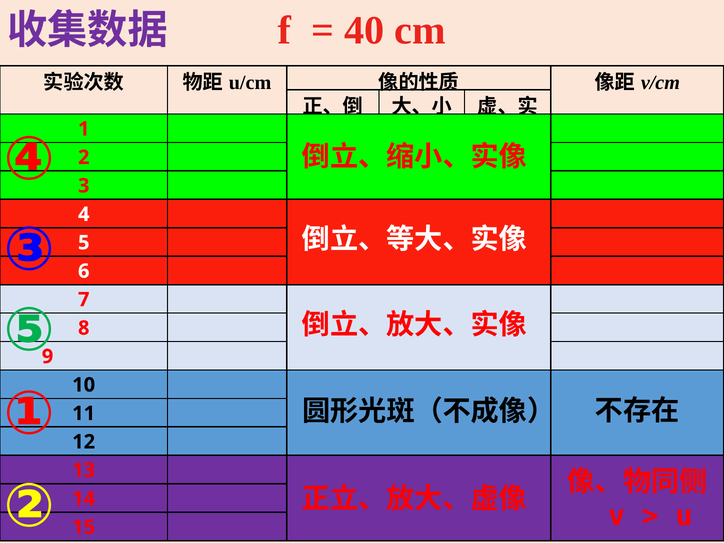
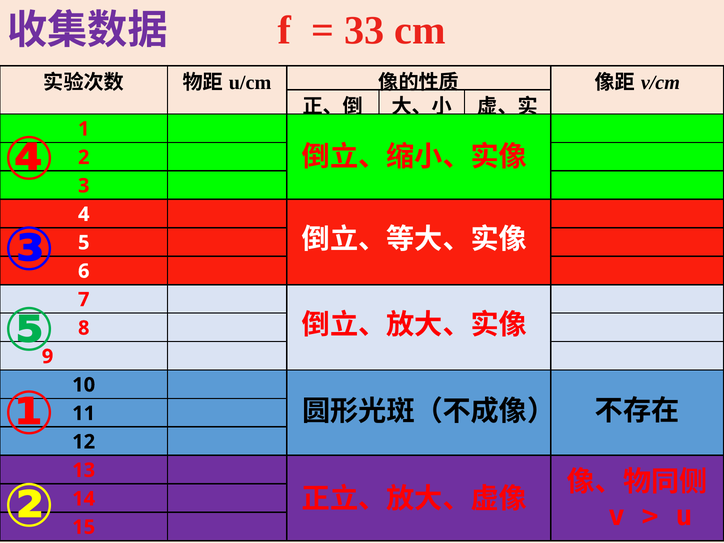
40: 40 -> 33
